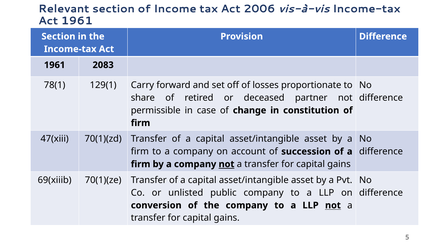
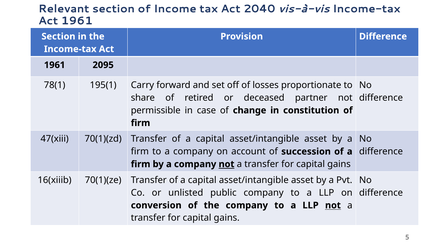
2006: 2006 -> 2040
2083: 2083 -> 2095
129(1: 129(1 -> 195(1
69(xiiib: 69(xiiib -> 16(xiiib
